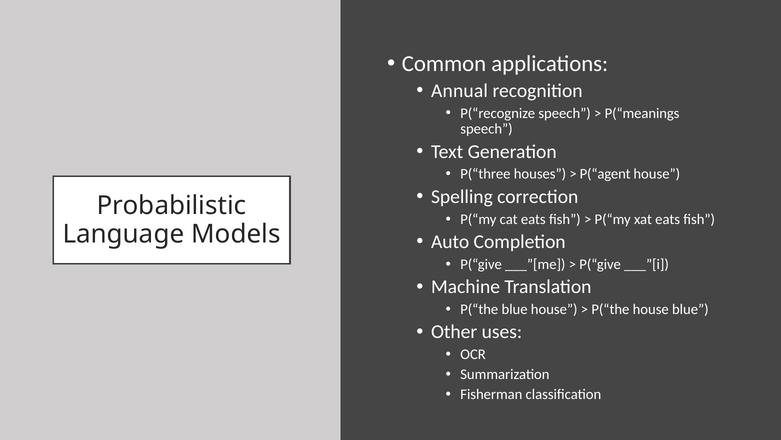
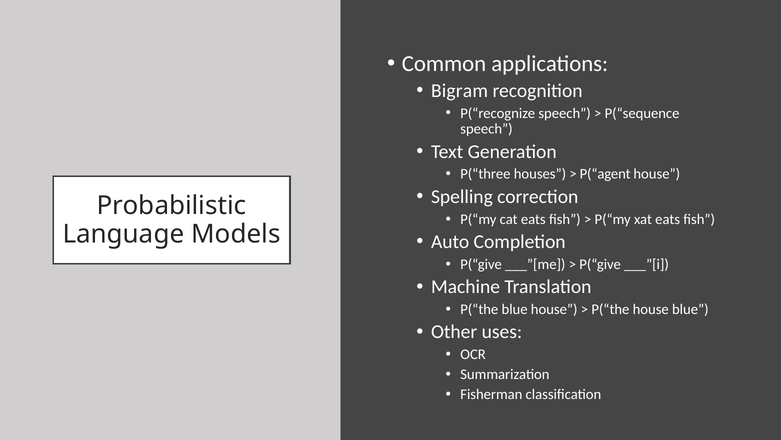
Annual: Annual -> Bigram
P(“meanings: P(“meanings -> P(“sequence
